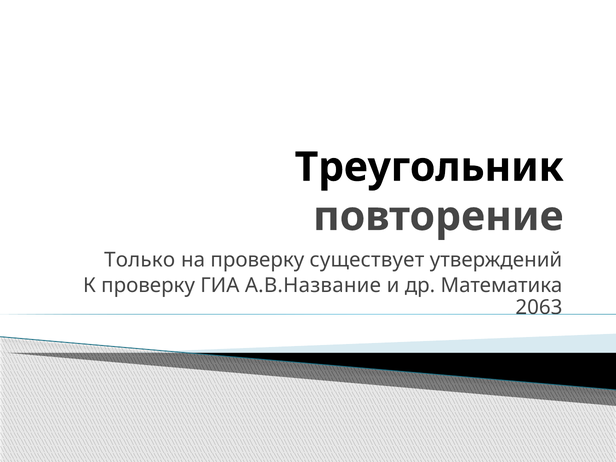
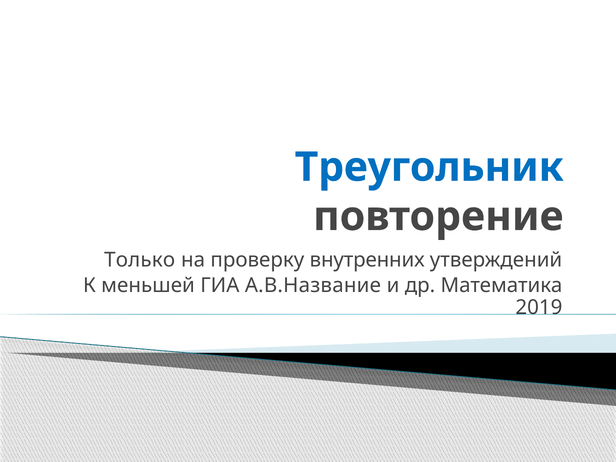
Треугольник colour: black -> blue
существует: существует -> внутренних
К проверку: проверку -> меньшей
2063: 2063 -> 2019
